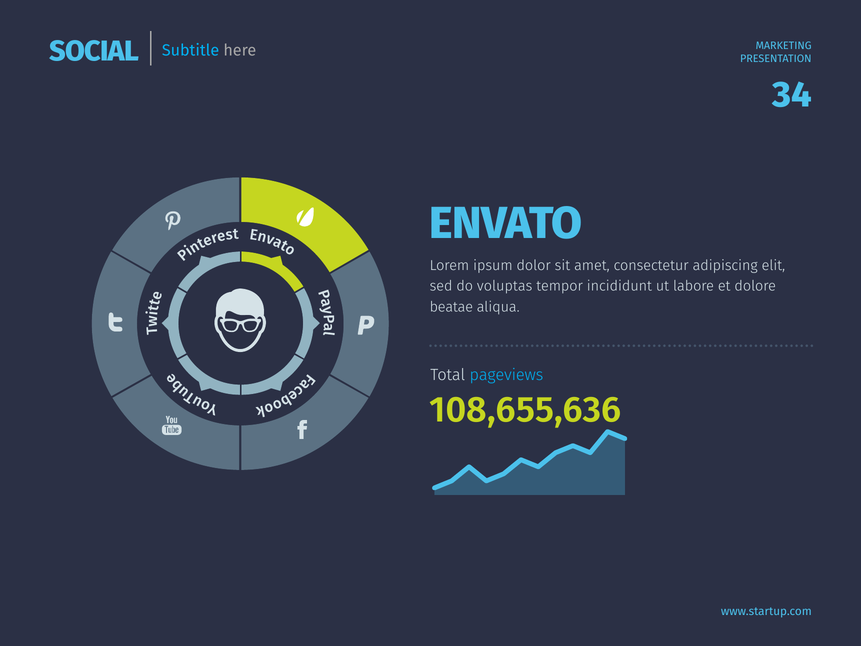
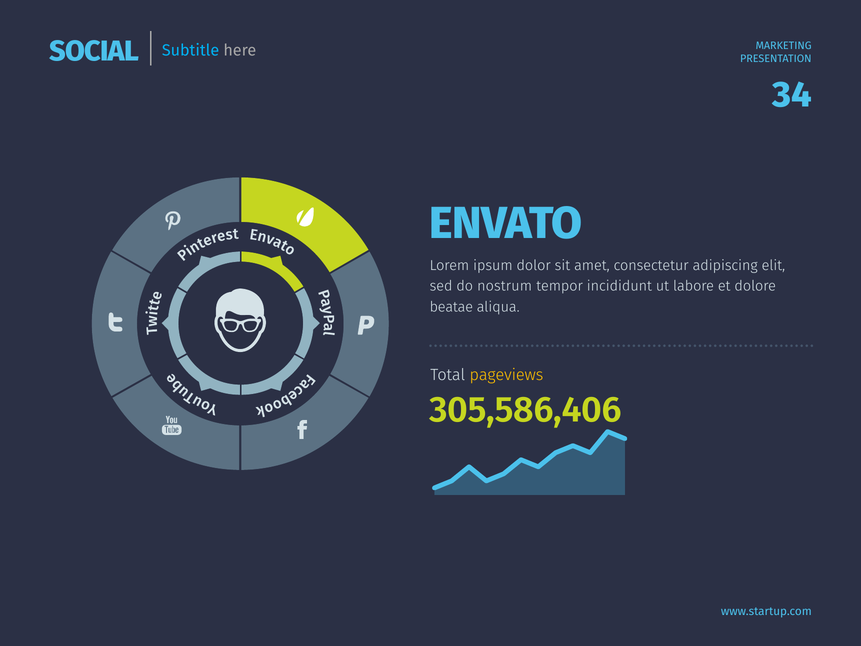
voluptas: voluptas -> nostrum
pageviews colour: light blue -> yellow
108,655,636: 108,655,636 -> 305,586,406
